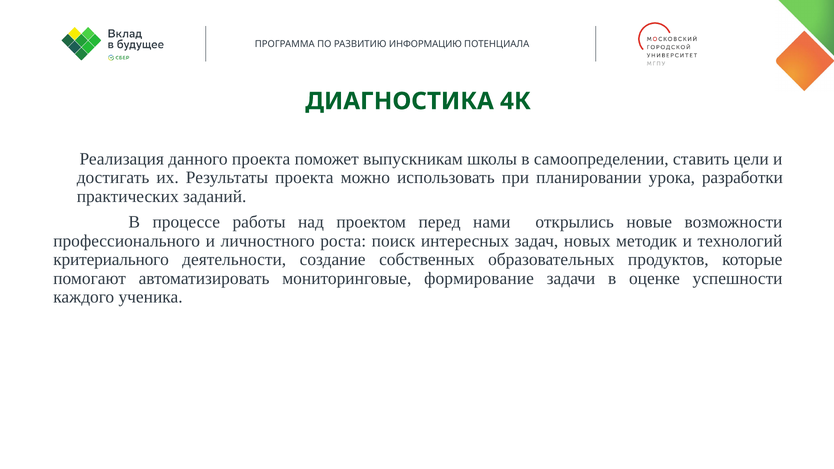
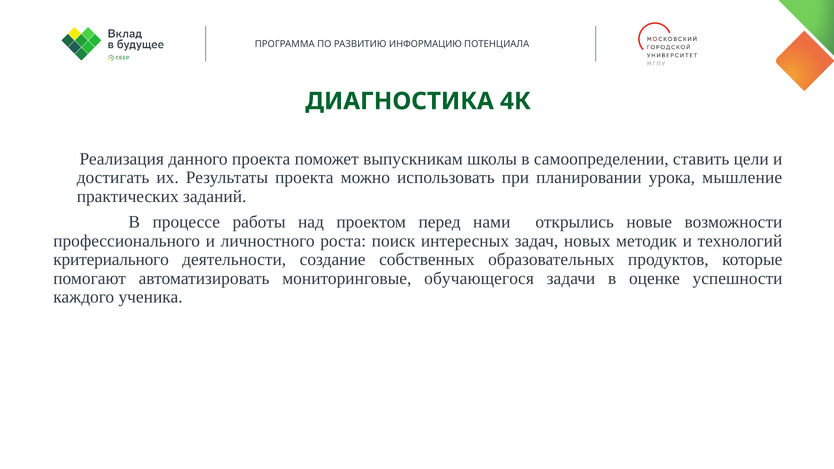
разработки: разработки -> мышление
формирование: формирование -> обучающегося
